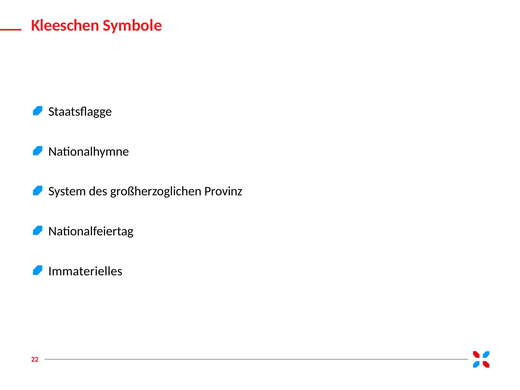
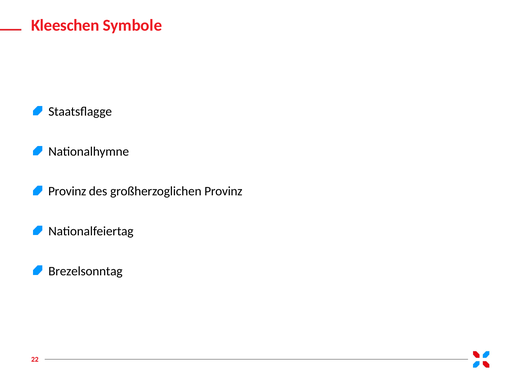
System at (67, 191): System -> Provinz
Immaterielles: Immaterielles -> Brezelsonntag
